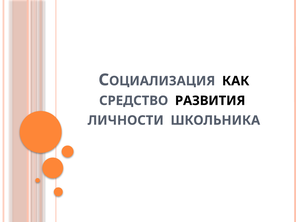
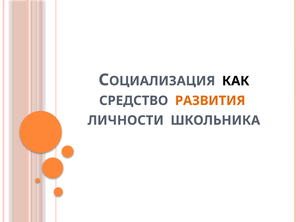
РАЗВИТИЯ colour: black -> orange
